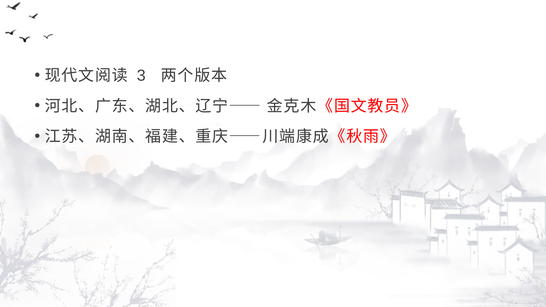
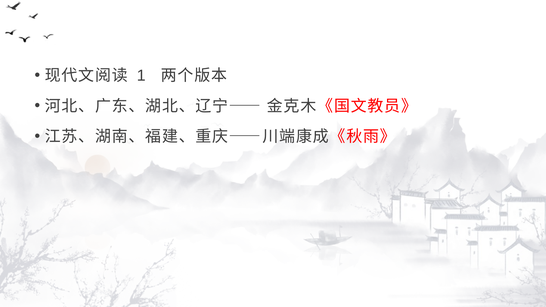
3: 3 -> 1
